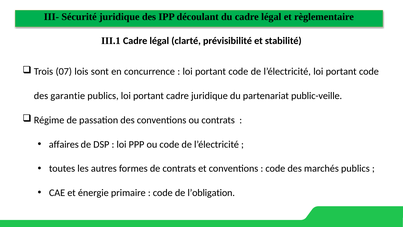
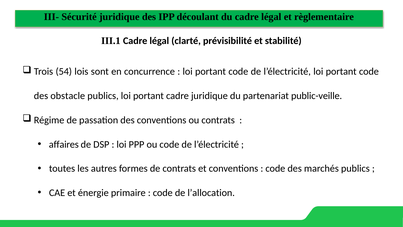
07: 07 -> 54
garantie: garantie -> obstacle
l’obligation: l’obligation -> l’allocation
